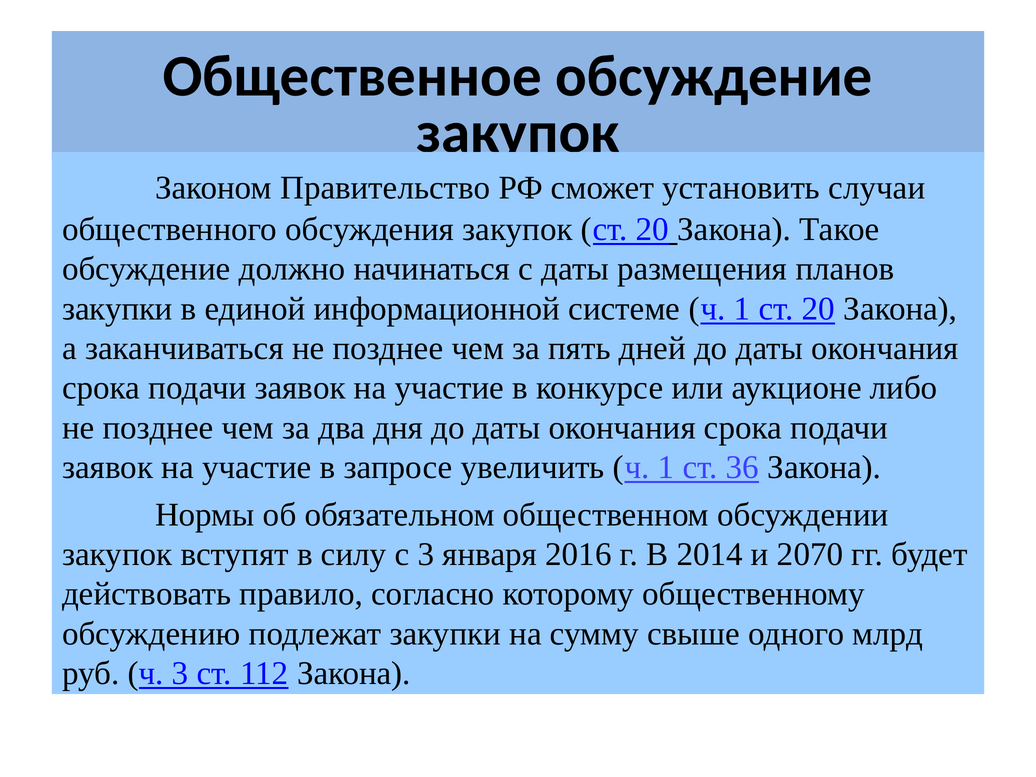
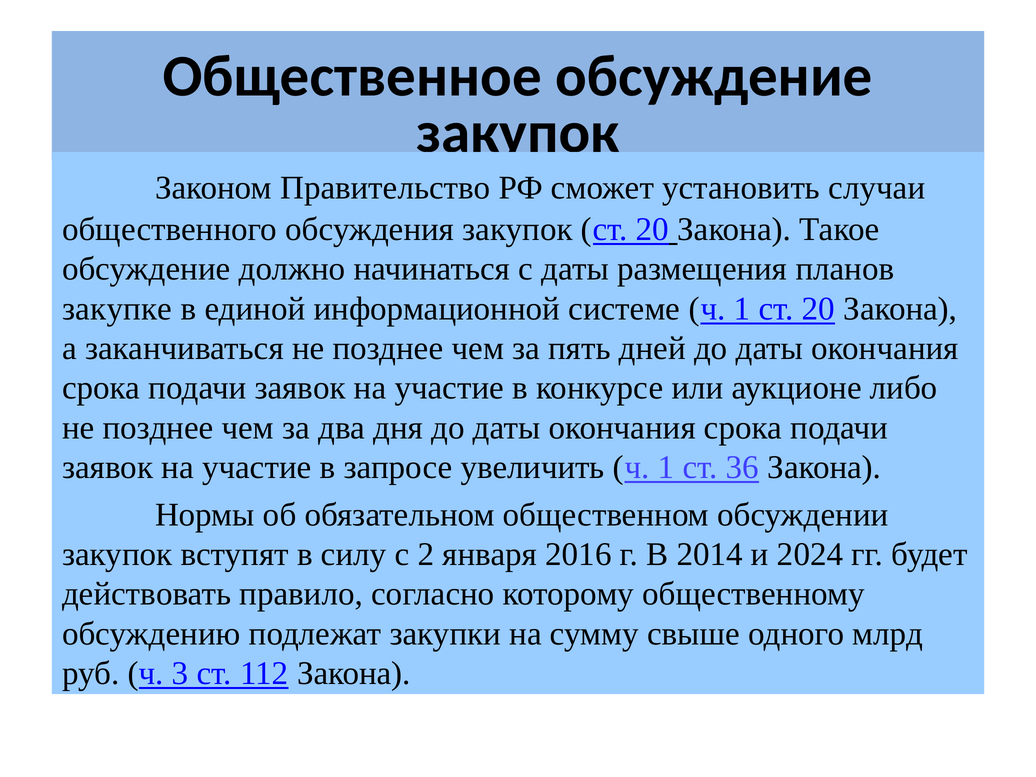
закупки at (117, 309): закупки -> закупке
с 3: 3 -> 2
2070: 2070 -> 2024
